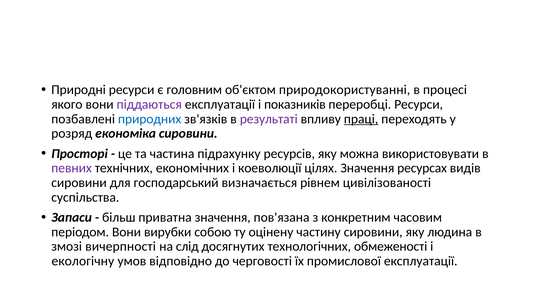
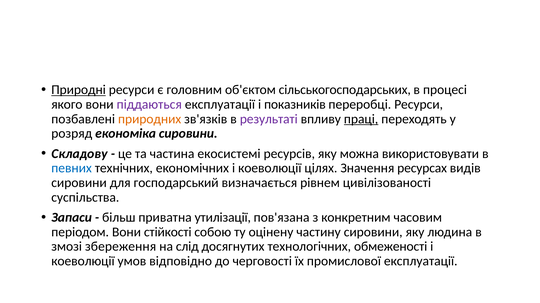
Природні underline: none -> present
природокористуванні: природокористуванні -> сільськогосподарських
природних colour: blue -> orange
Просторі: Просторі -> Складову
підрахунку: підрахунку -> екосистемі
певних colour: purple -> blue
приватна значення: значення -> утилізації
вирубки: вирубки -> стійкості
вичерпності: вичерпності -> збереження
екологічну at (83, 262): екологічну -> коеволюції
